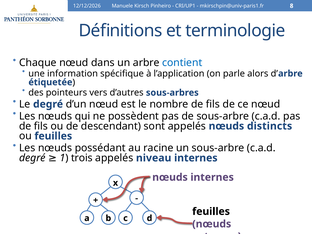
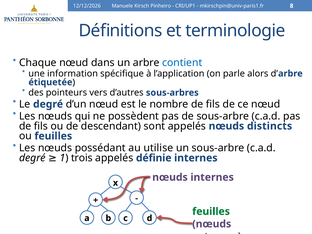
racine: racine -> utilise
niveau: niveau -> définie
feuilles at (211, 211) colour: black -> green
